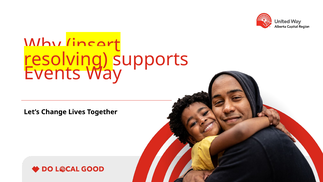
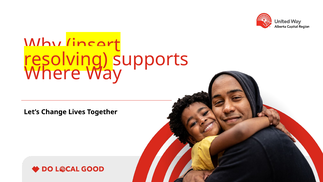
Events: Events -> Where
